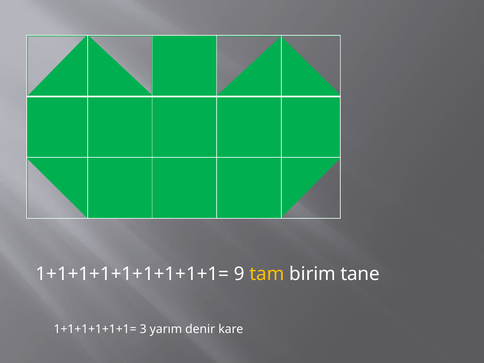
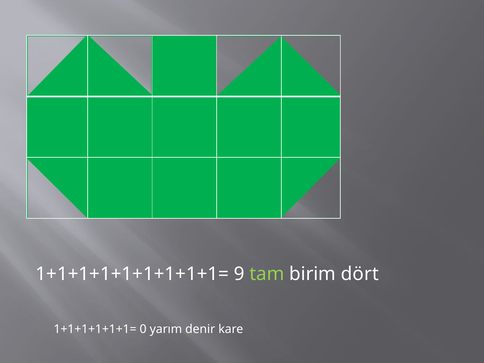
tam colour: yellow -> light green
tane: tane -> dört
3: 3 -> 0
